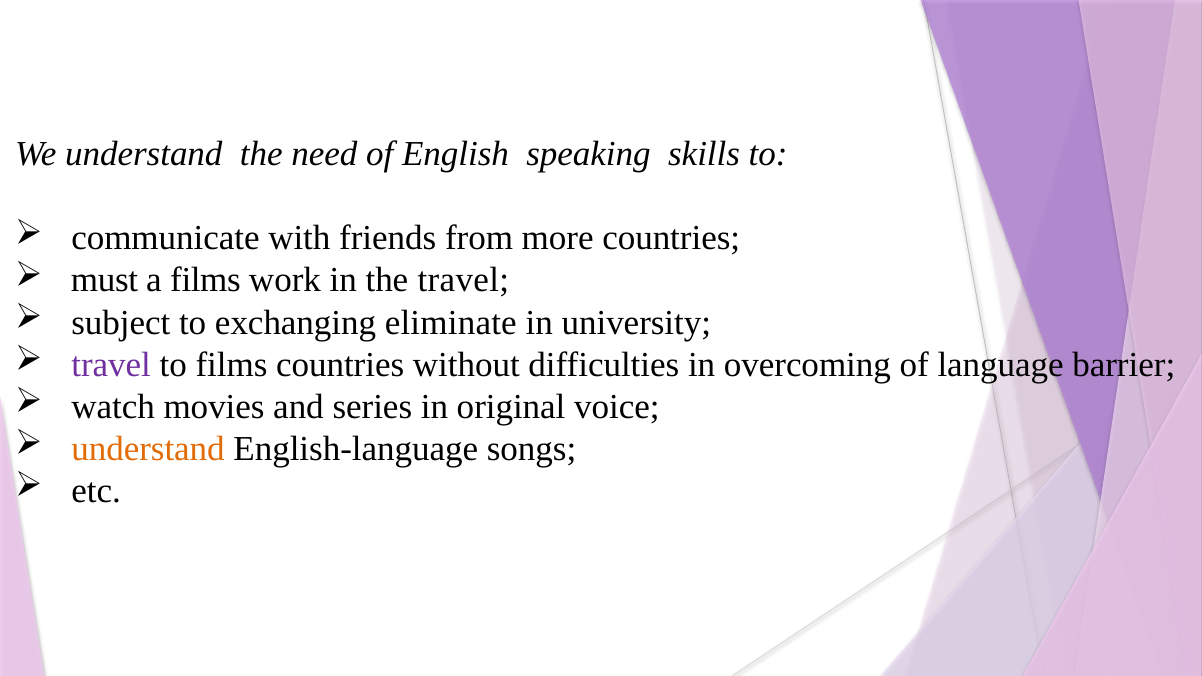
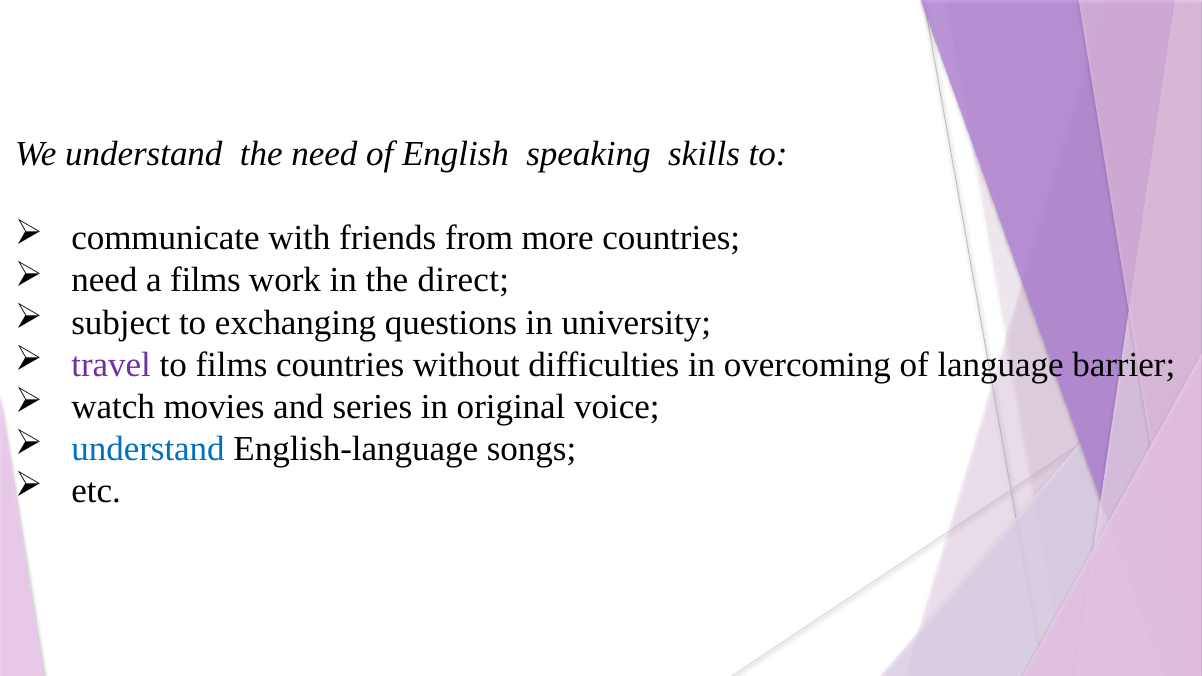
must at (105, 280): must -> need
the travel: travel -> direct
eliminate: eliminate -> questions
understand at (148, 449) colour: orange -> blue
